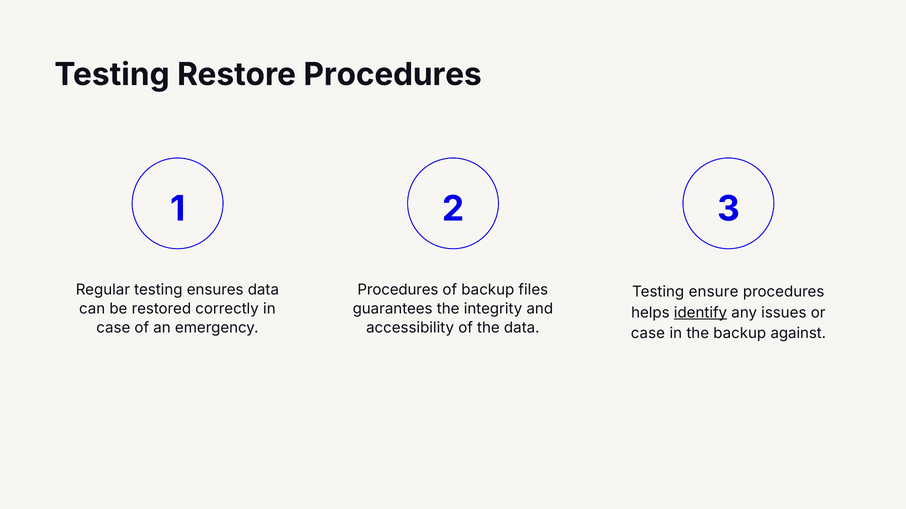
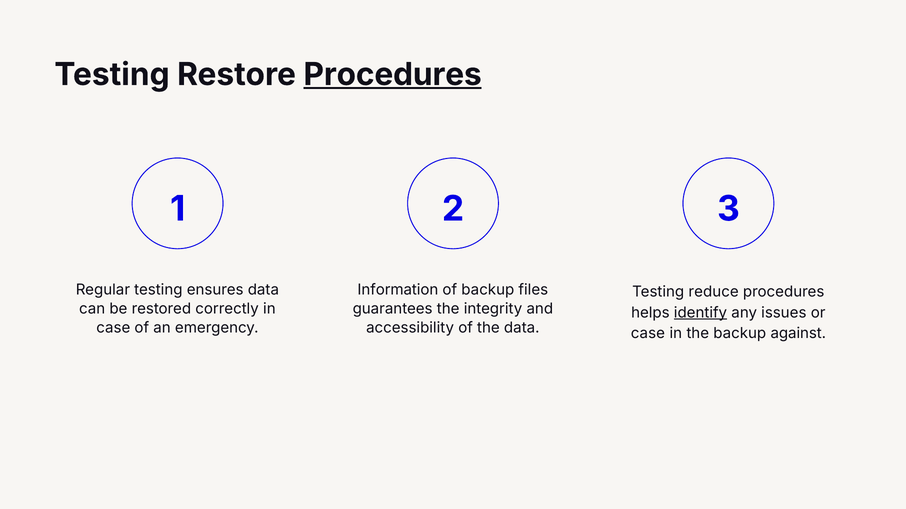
Procedures at (393, 75) underline: none -> present
Procedures at (398, 290): Procedures -> Information
ensure: ensure -> reduce
